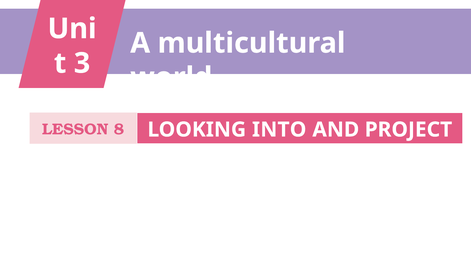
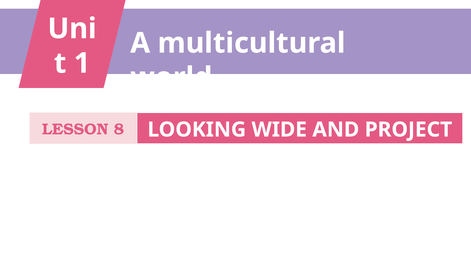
3: 3 -> 1
INTO: INTO -> WIDE
